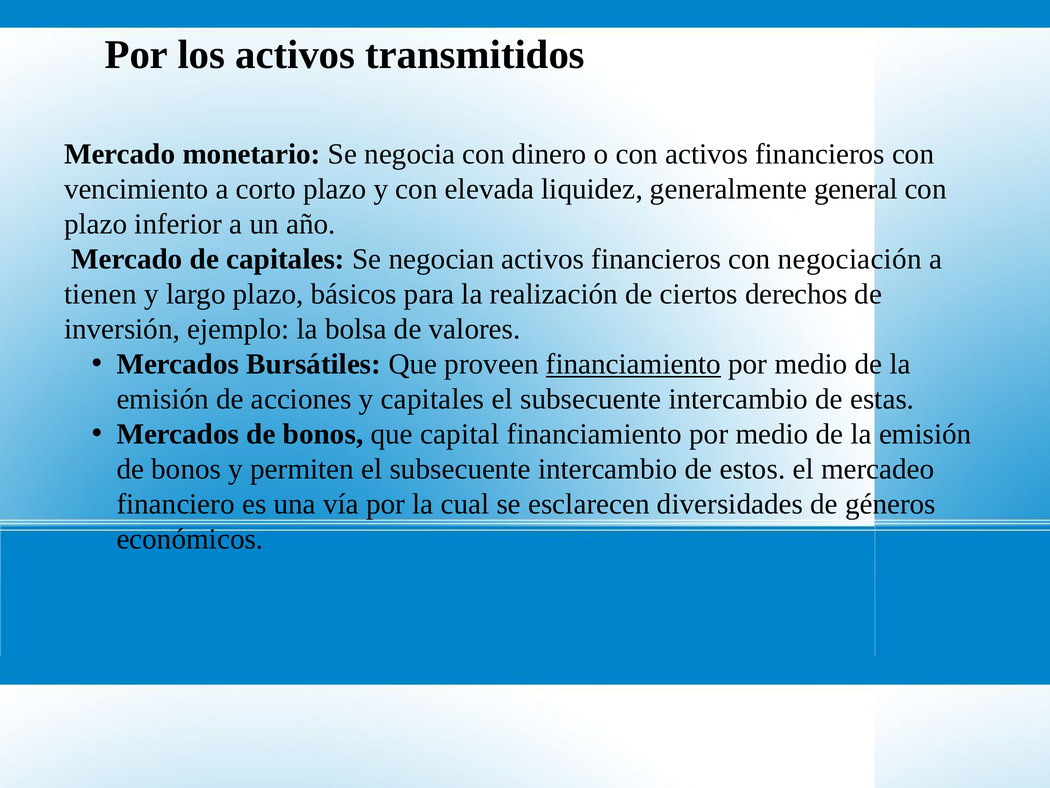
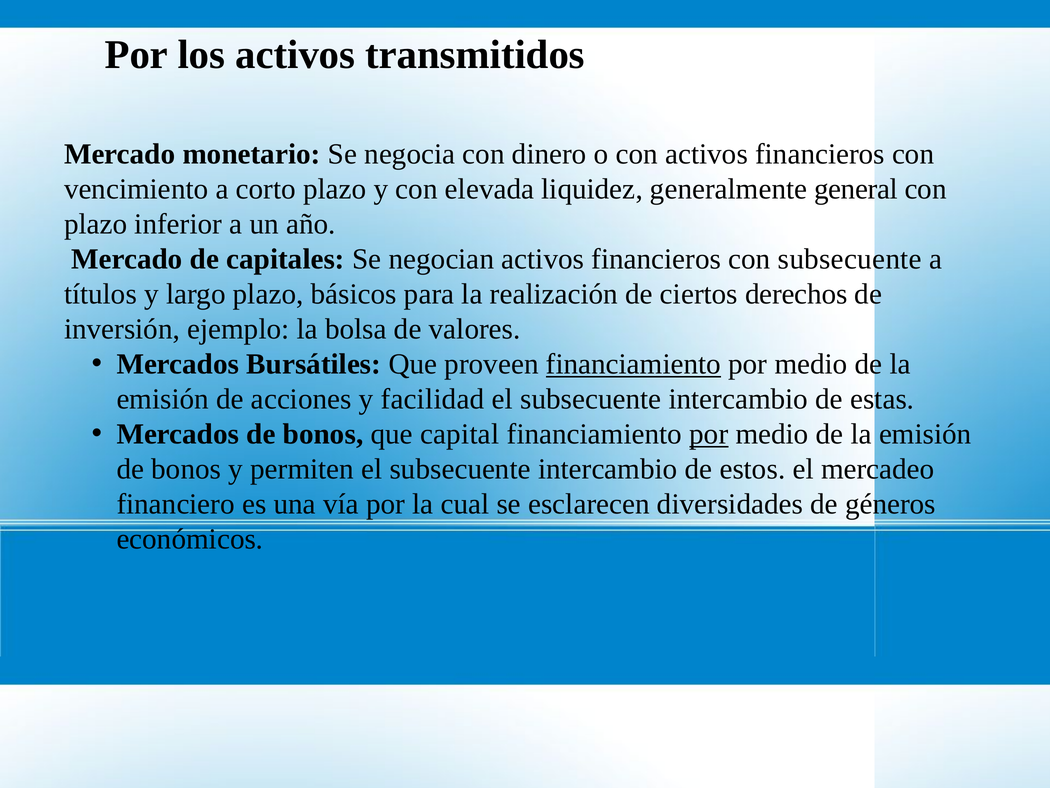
con negociación: negociación -> subsecuente
tienen: tienen -> títulos
y capitales: capitales -> facilidad
por at (709, 434) underline: none -> present
